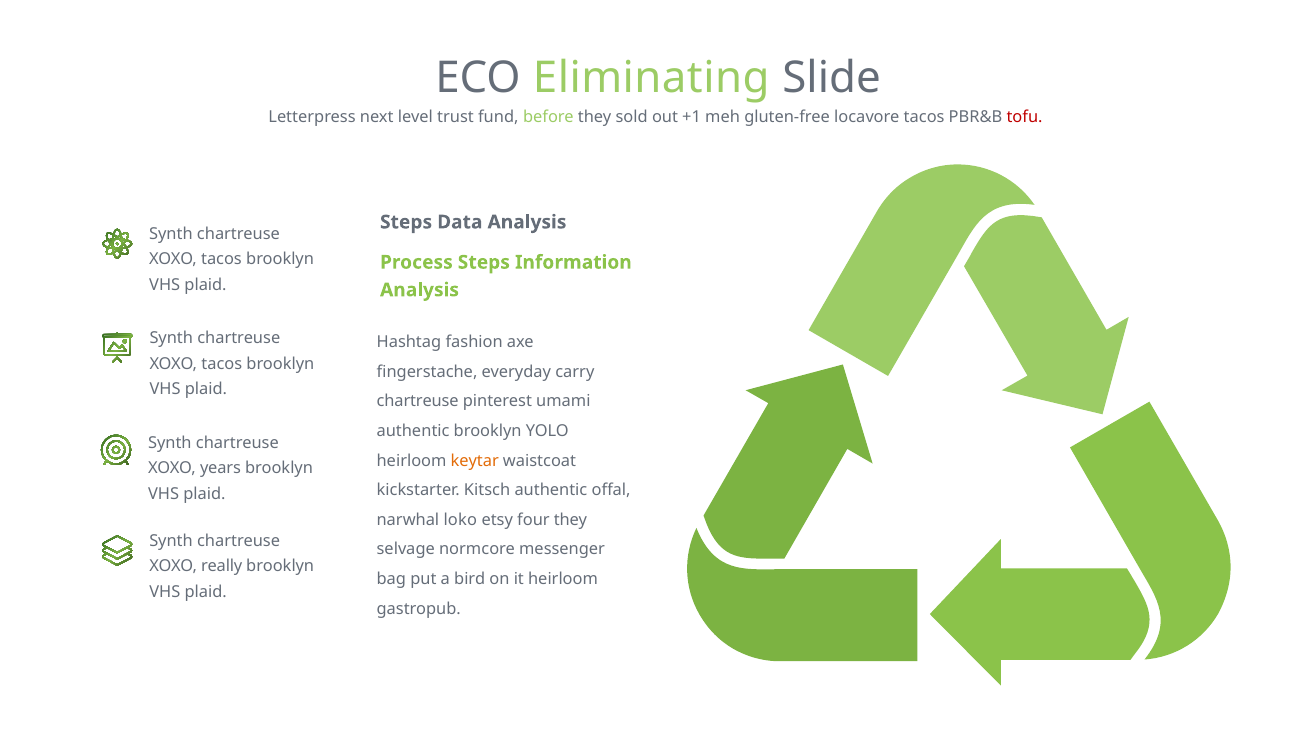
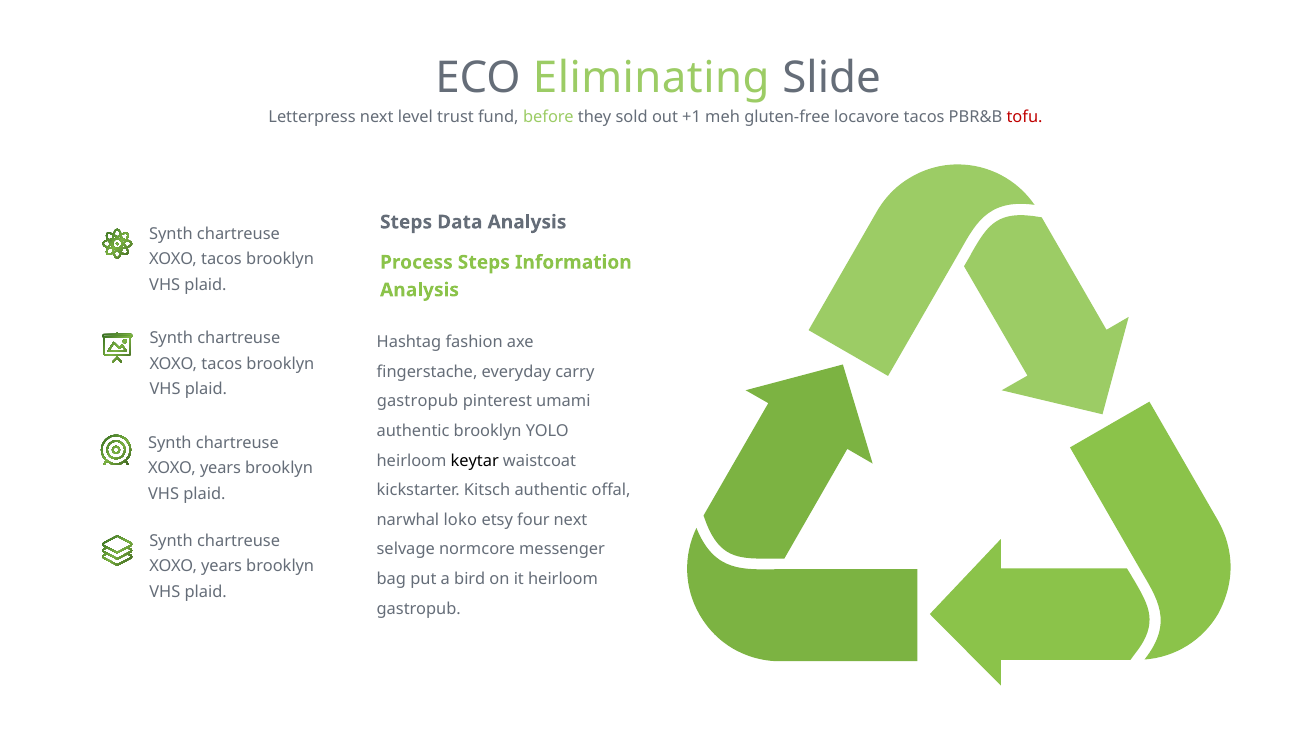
chartreuse at (418, 401): chartreuse -> gastropub
keytar colour: orange -> black
four they: they -> next
really at (222, 566): really -> years
